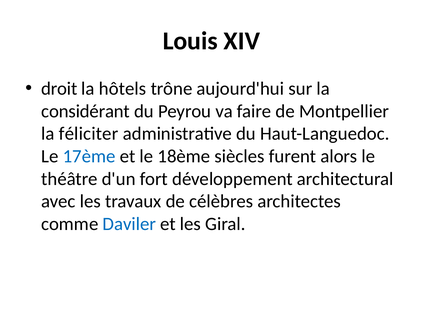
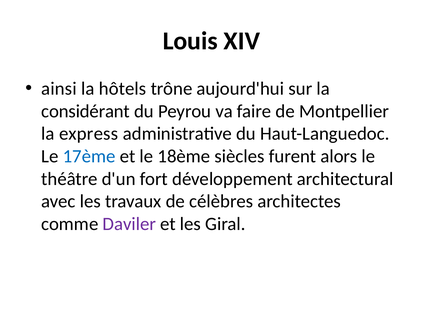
droit: droit -> ainsi
féliciter: féliciter -> express
Daviler colour: blue -> purple
